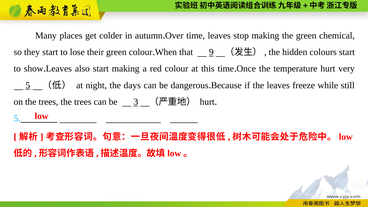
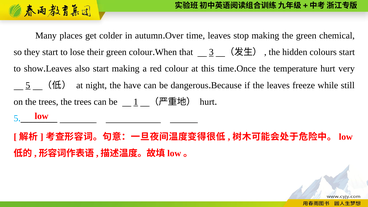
9: 9 -> 3
days: days -> have
3: 3 -> 1
